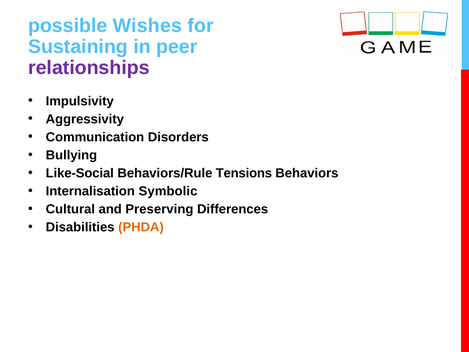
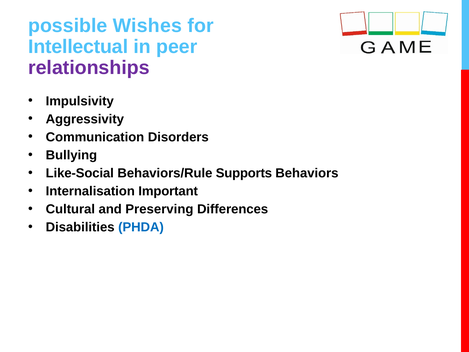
Sustaining: Sustaining -> Intellectual
Tensions: Tensions -> Supports
Symbolic: Symbolic -> Important
PHDA colour: orange -> blue
